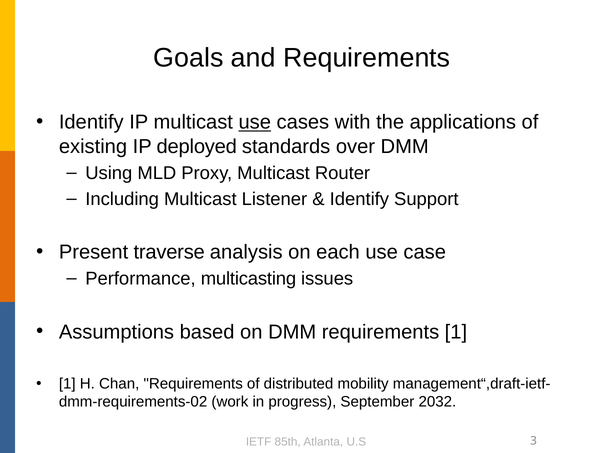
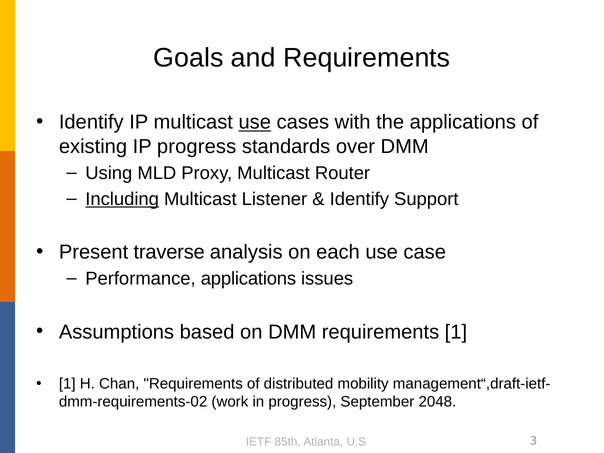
IP deployed: deployed -> progress
Including underline: none -> present
Performance multicasting: multicasting -> applications
2032: 2032 -> 2048
